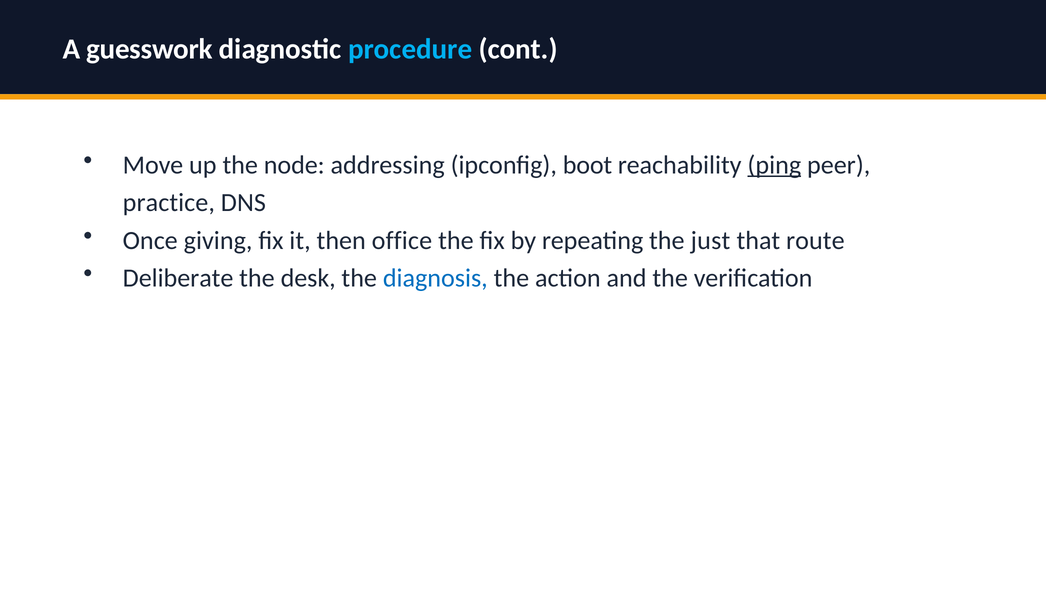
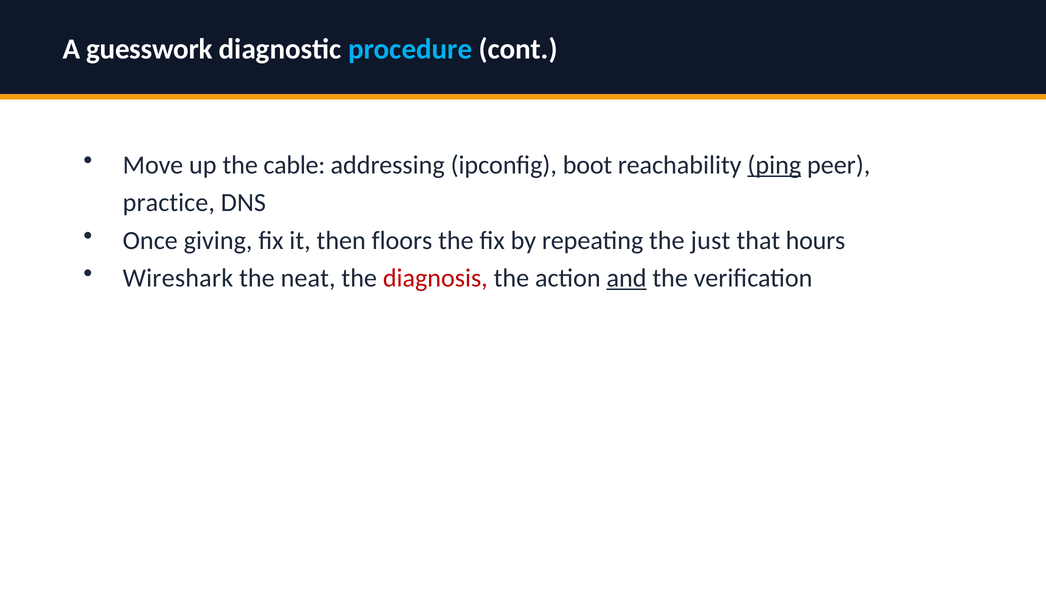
node: node -> cable
office: office -> floors
route: route -> hours
Deliberate: Deliberate -> Wireshark
desk: desk -> neat
diagnosis colour: blue -> red
and underline: none -> present
